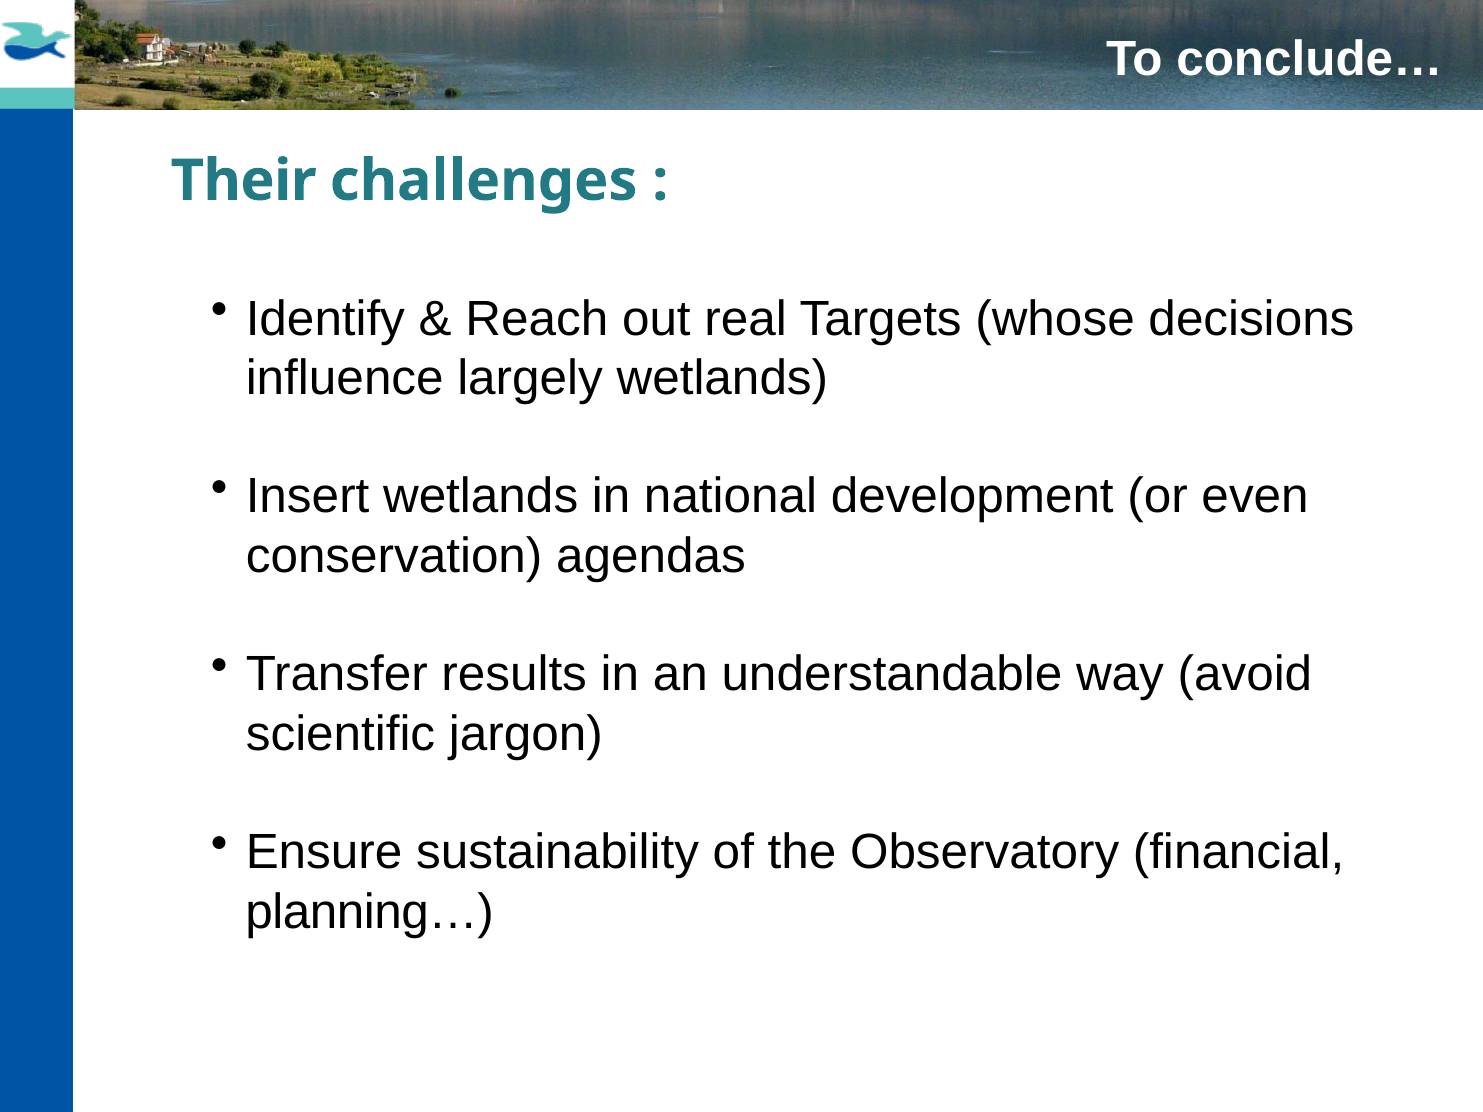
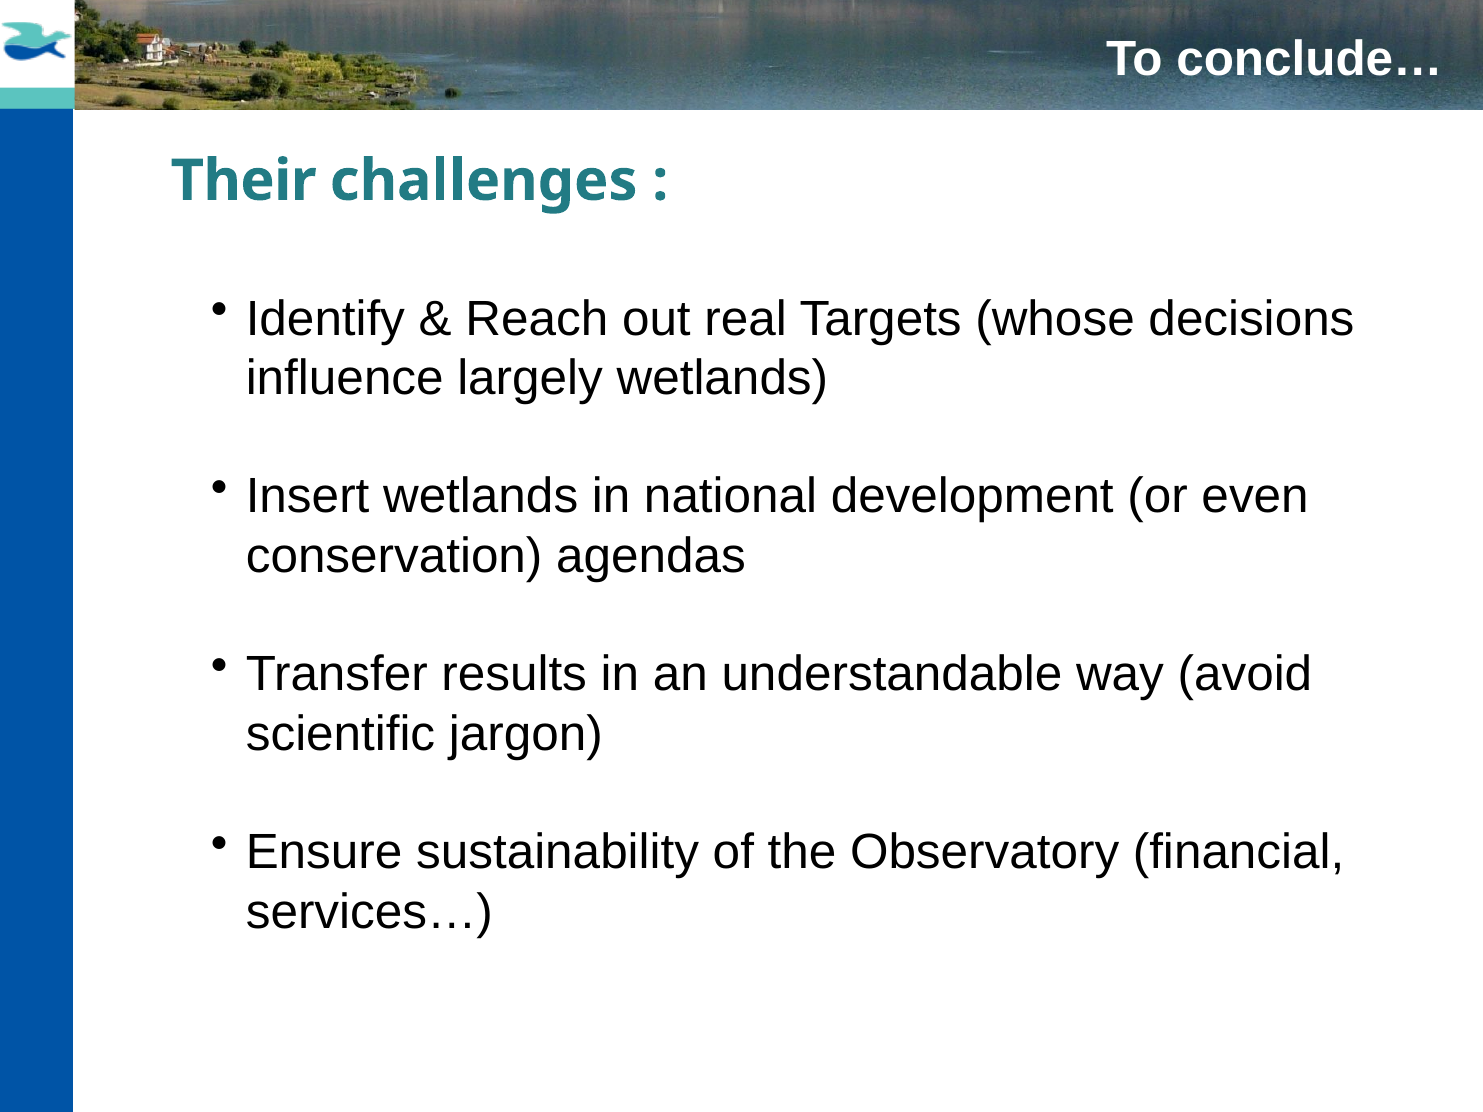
planning…: planning… -> services…
